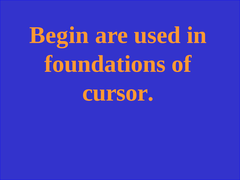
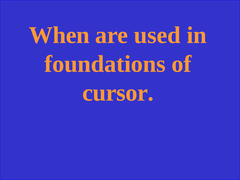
Begin: Begin -> When
